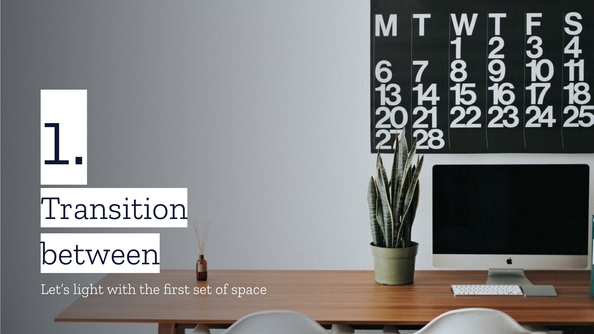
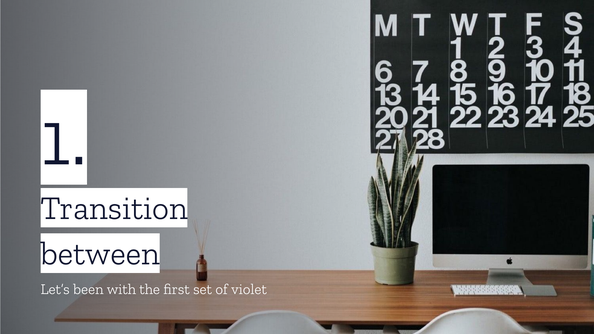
light: light -> been
space: space -> violet
